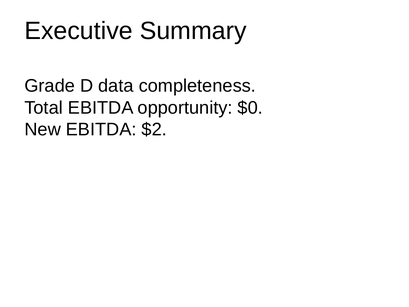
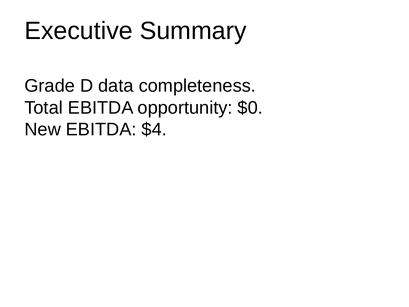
$2: $2 -> $4
